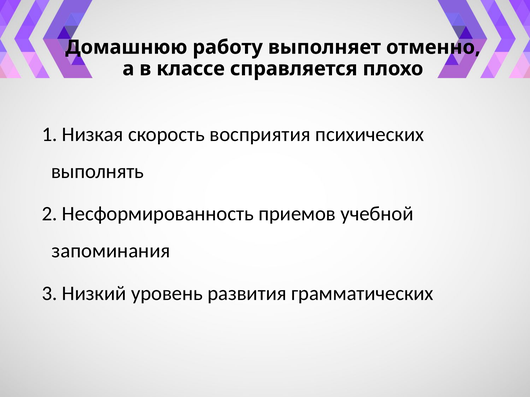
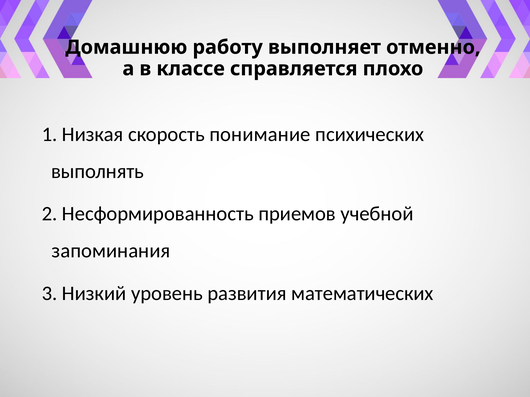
восприятия: восприятия -> понимание
грамматических: грамматических -> математических
